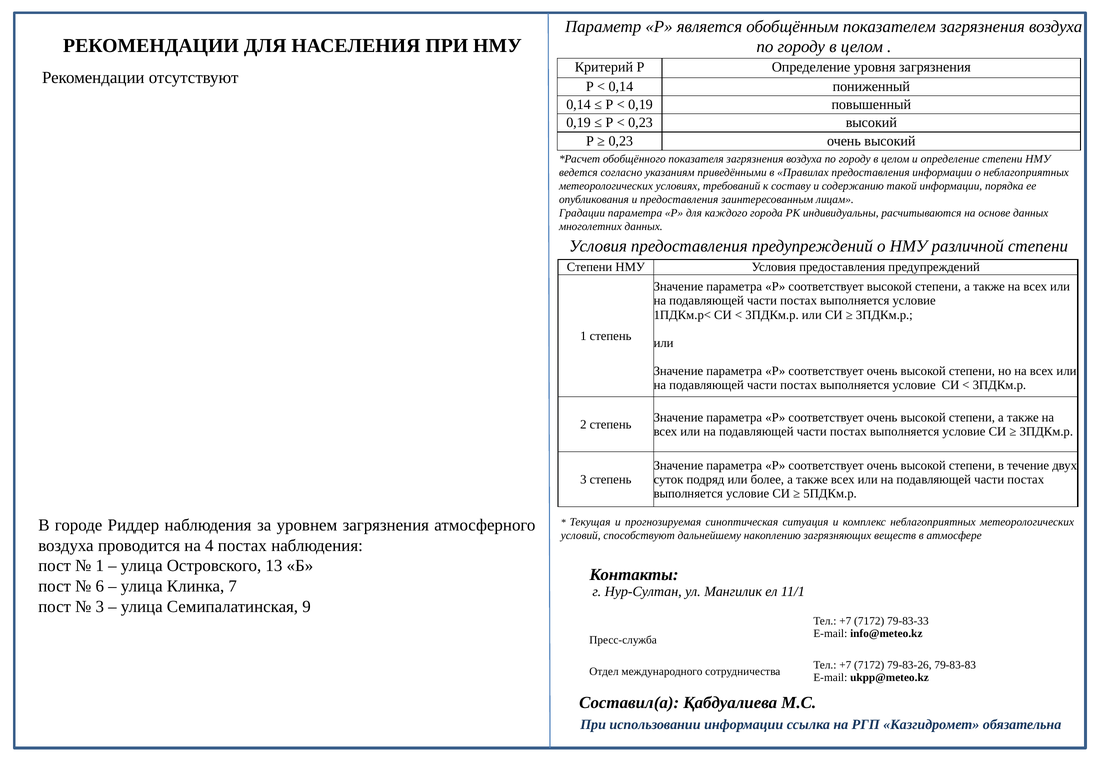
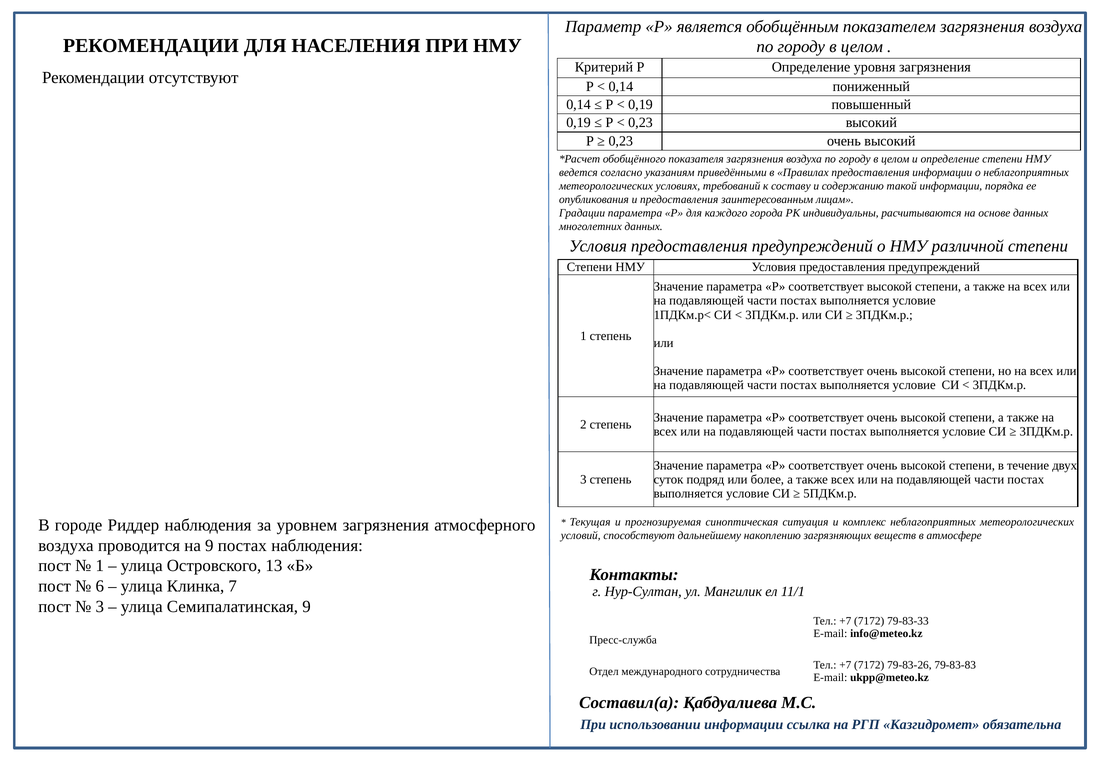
на 4: 4 -> 9
